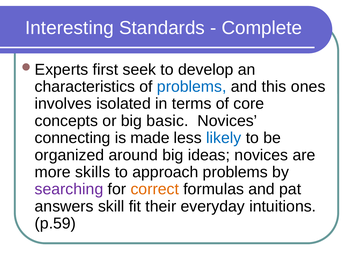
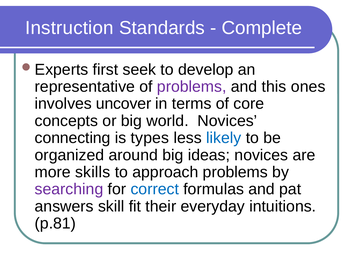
Interesting: Interesting -> Instruction
characteristics: characteristics -> representative
problems at (192, 87) colour: blue -> purple
isolated: isolated -> uncover
basic: basic -> world
made: made -> types
correct colour: orange -> blue
p.59: p.59 -> p.81
